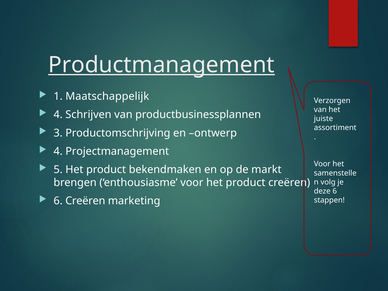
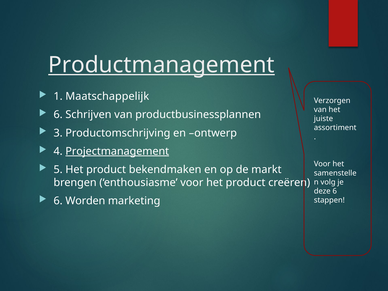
4 at (58, 115): 4 -> 6
Projectmanagement underline: none -> present
6 Creëren: Creëren -> Worden
